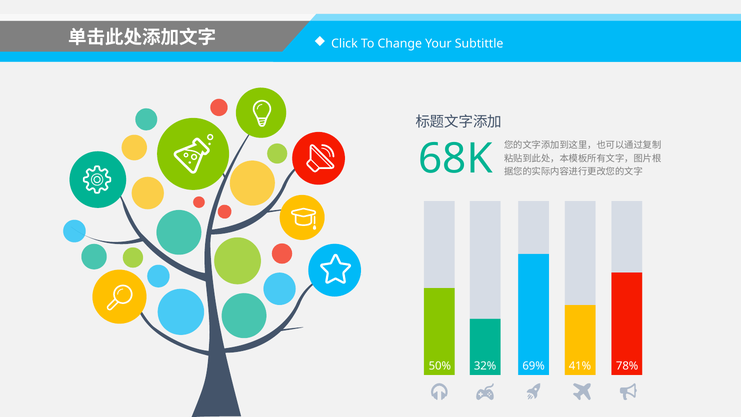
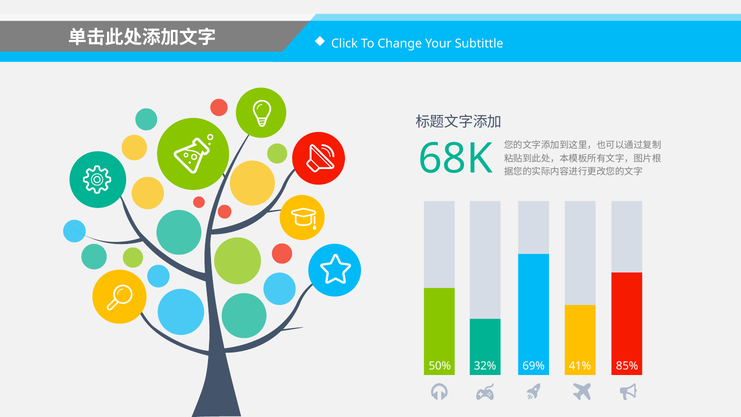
78%: 78% -> 85%
